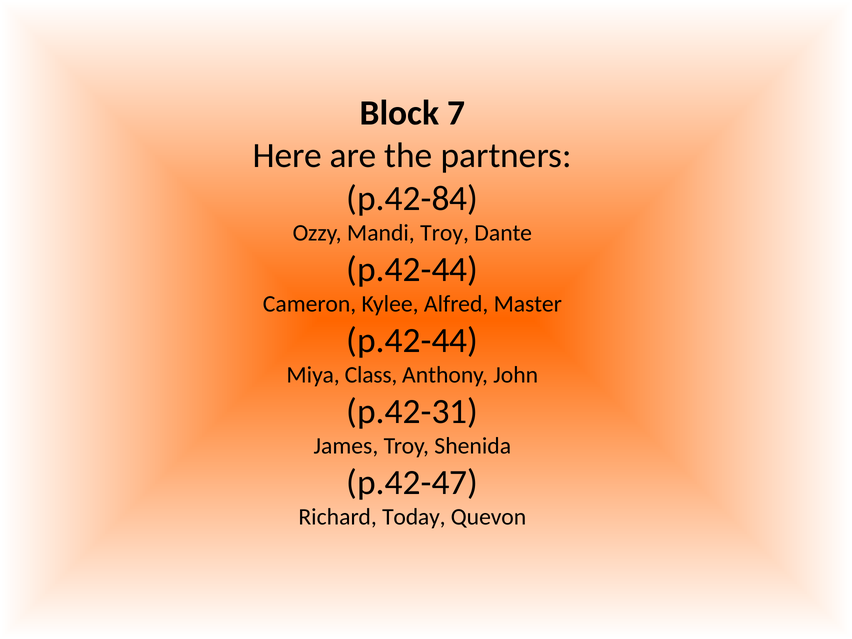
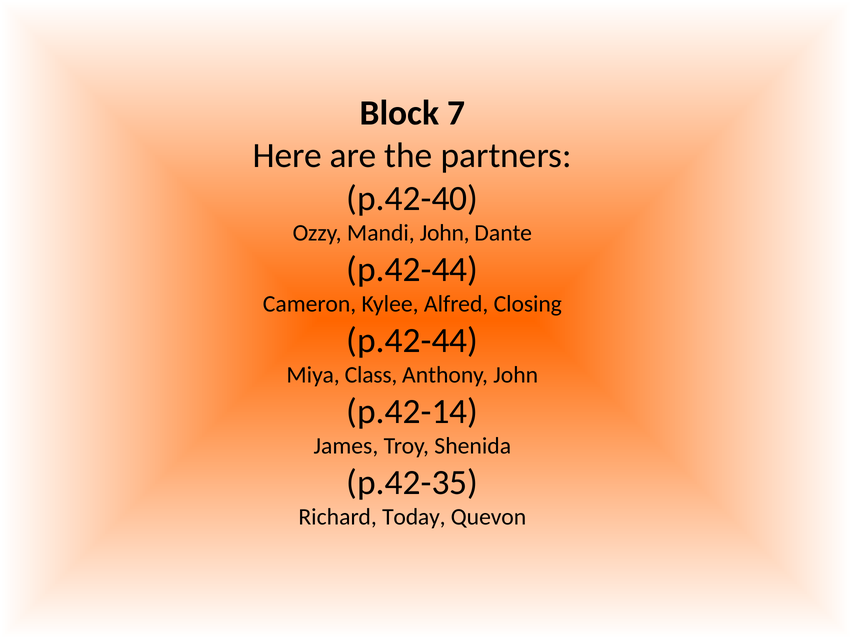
p.42-84: p.42-84 -> p.42-40
Mandi Troy: Troy -> John
Master: Master -> Closing
p.42-31: p.42-31 -> p.42-14
p.42-47: p.42-47 -> p.42-35
